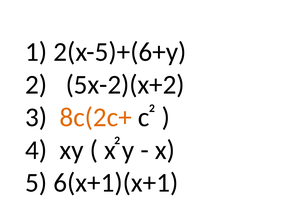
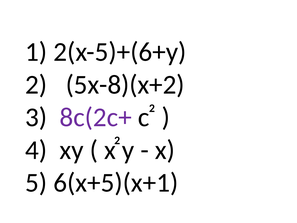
5x-2)(x+2: 5x-2)(x+2 -> 5x-8)(x+2
8c(2c+ colour: orange -> purple
6(x+1)(x+1: 6(x+1)(x+1 -> 6(x+5)(x+1
